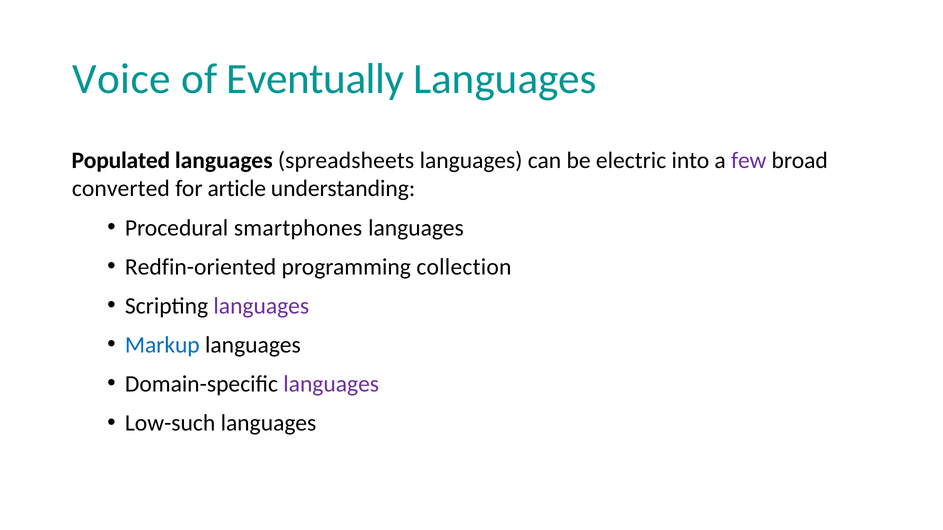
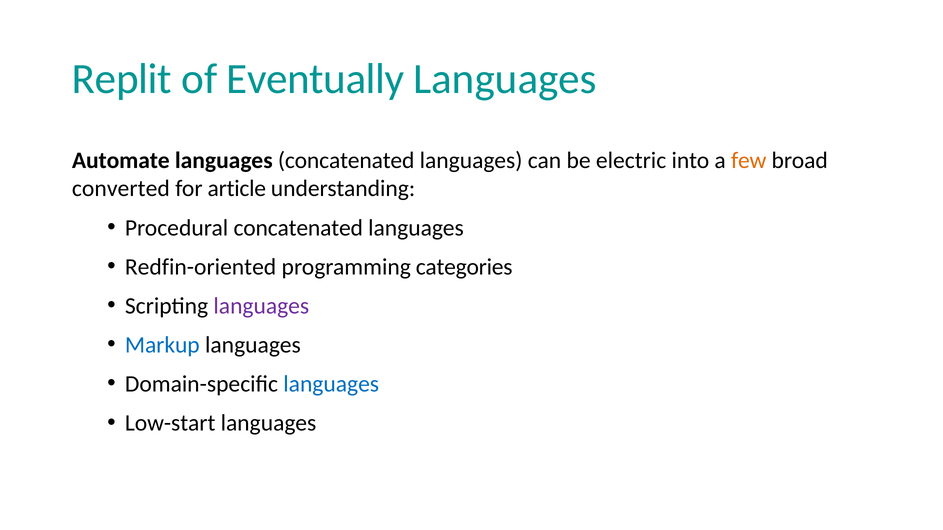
Voice: Voice -> Replit
Populated: Populated -> Automate
languages spreadsheets: spreadsheets -> concatenated
few colour: purple -> orange
Procedural smartphones: smartphones -> concatenated
collection: collection -> categories
languages at (331, 384) colour: purple -> blue
Low-such: Low-such -> Low-start
